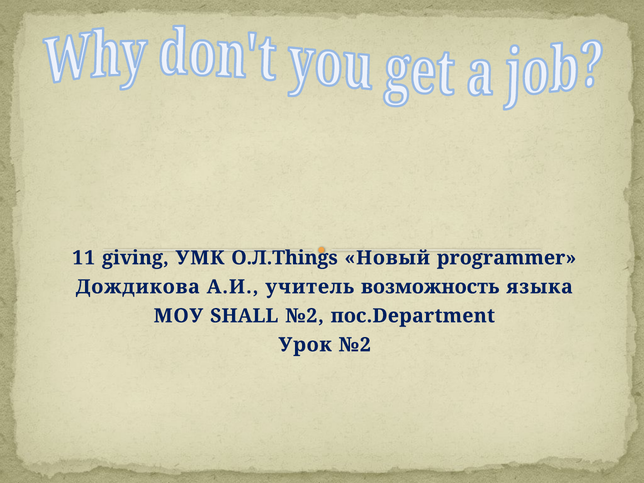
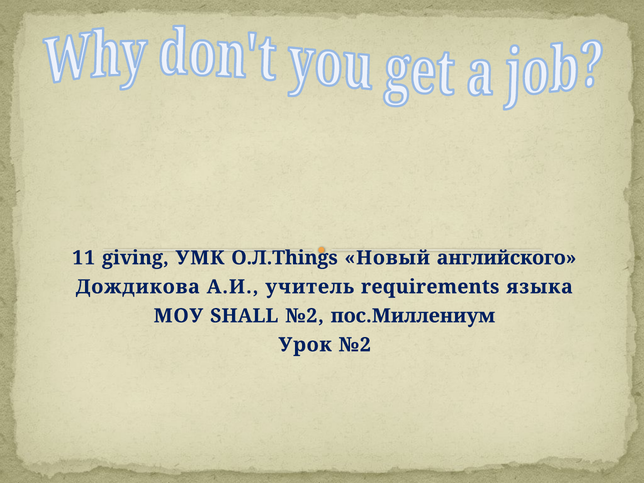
programmer: programmer -> английского
возможность: возможность -> requirements
пос.Department: пос.Department -> пос.Миллениум
